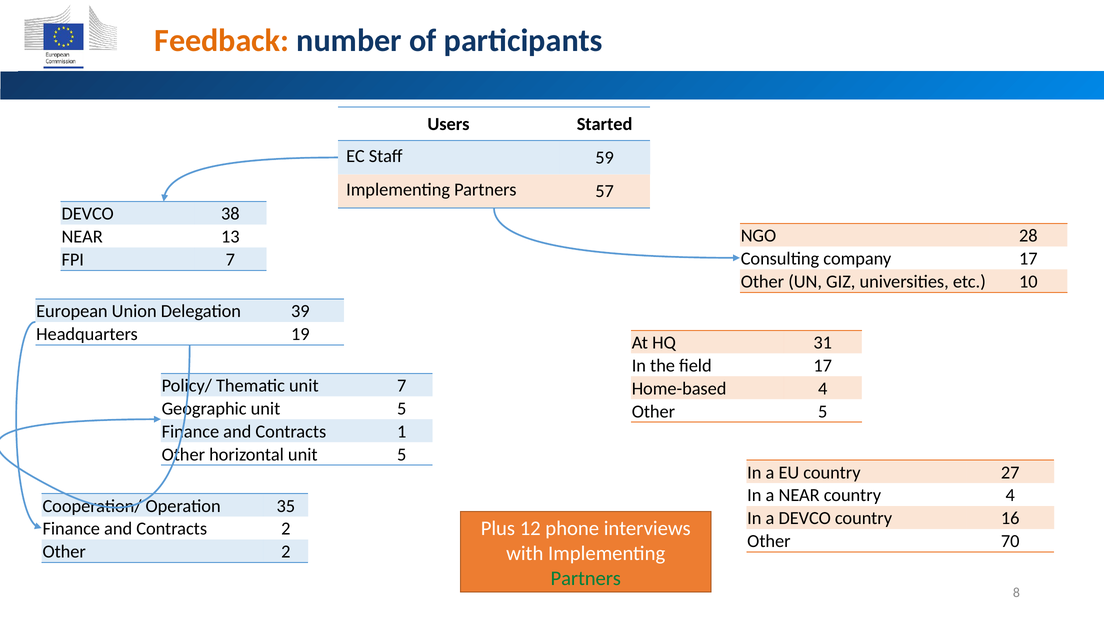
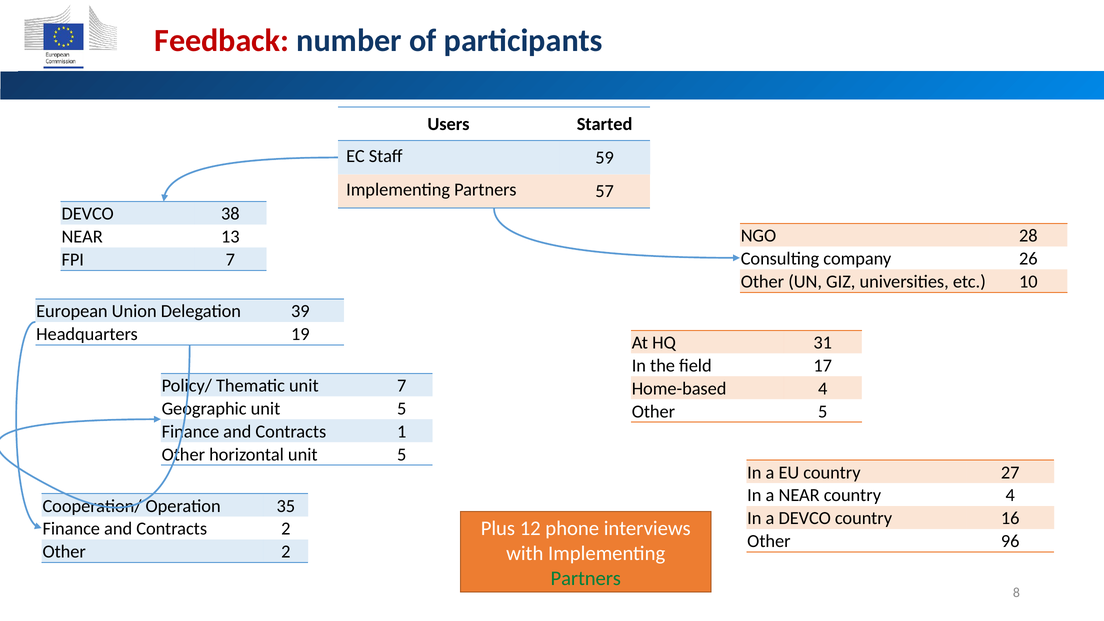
Feedback colour: orange -> red
company 17: 17 -> 26
70: 70 -> 96
